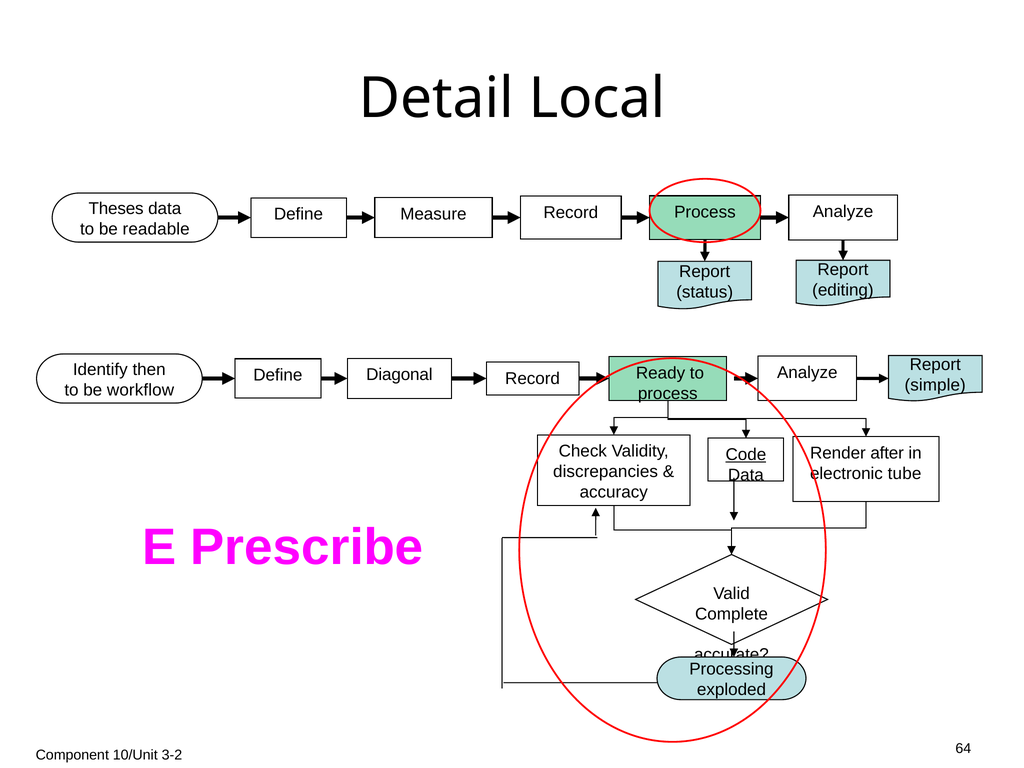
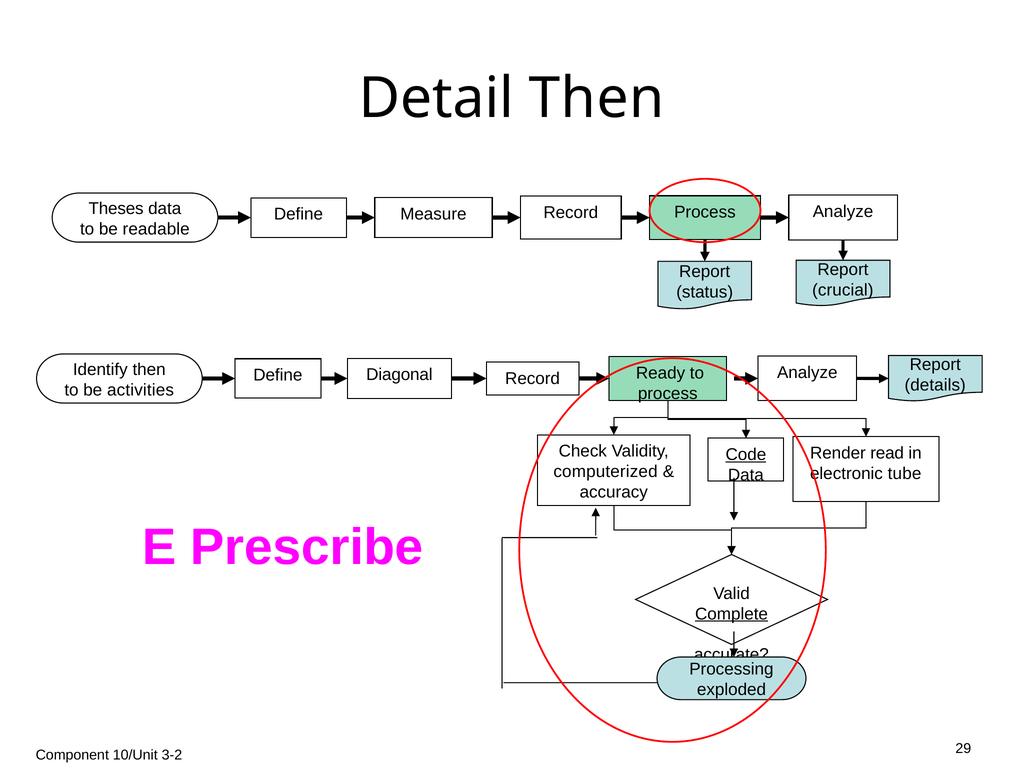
Detail Local: Local -> Then
editing: editing -> crucial
simple: simple -> details
workflow: workflow -> activities
after: after -> read
discrepancies: discrepancies -> computerized
Complete underline: none -> present
64: 64 -> 29
